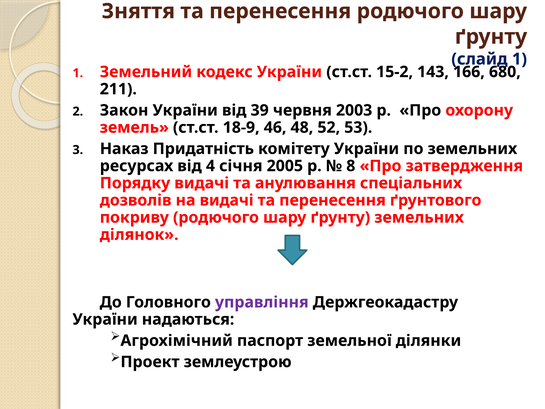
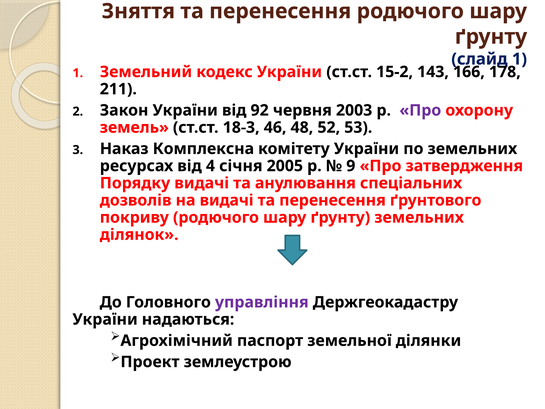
680: 680 -> 178
39: 39 -> 92
Про at (420, 110) colour: black -> purple
18-9: 18-9 -> 18-3
Придатність: Придатність -> Комплексна
8: 8 -> 9
